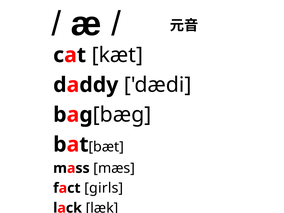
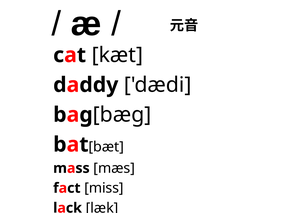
girls: girls -> miss
